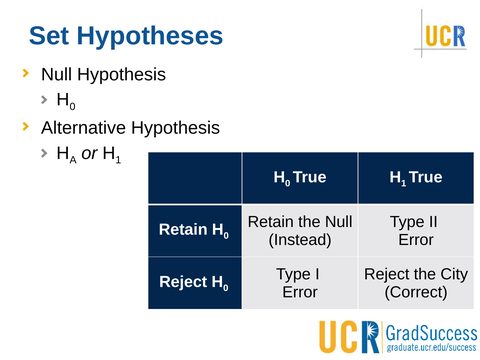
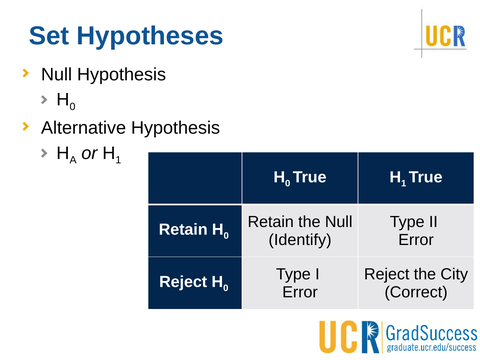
Instead: Instead -> Identify
